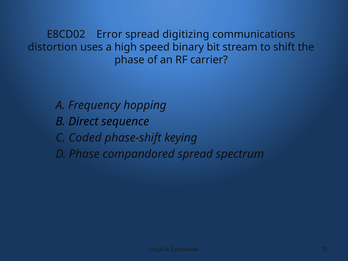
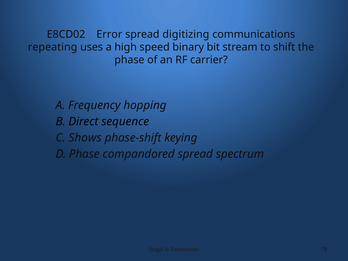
distortion: distortion -> repeating
Coded: Coded -> Shows
